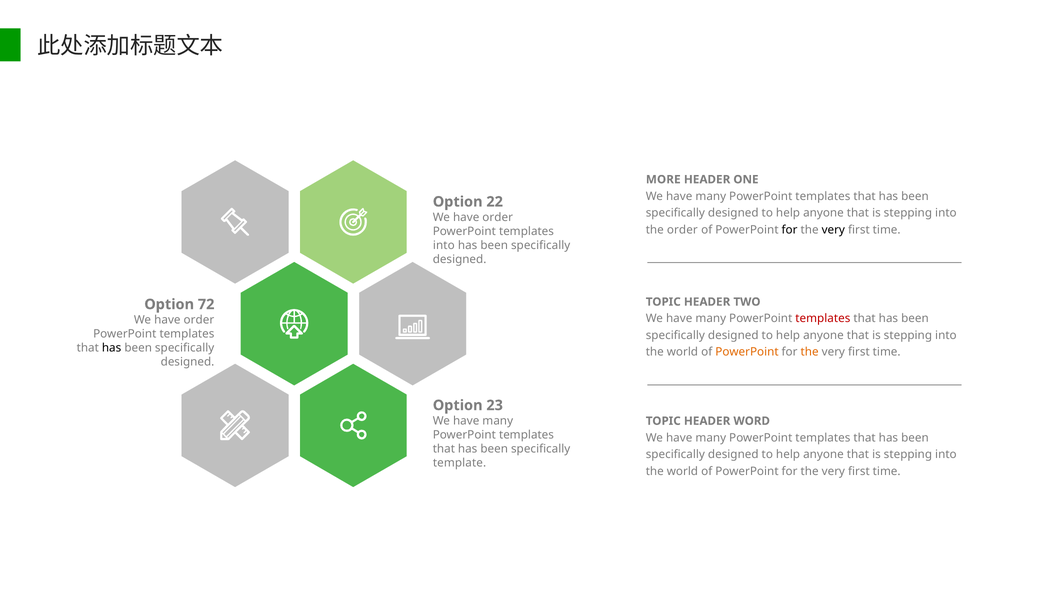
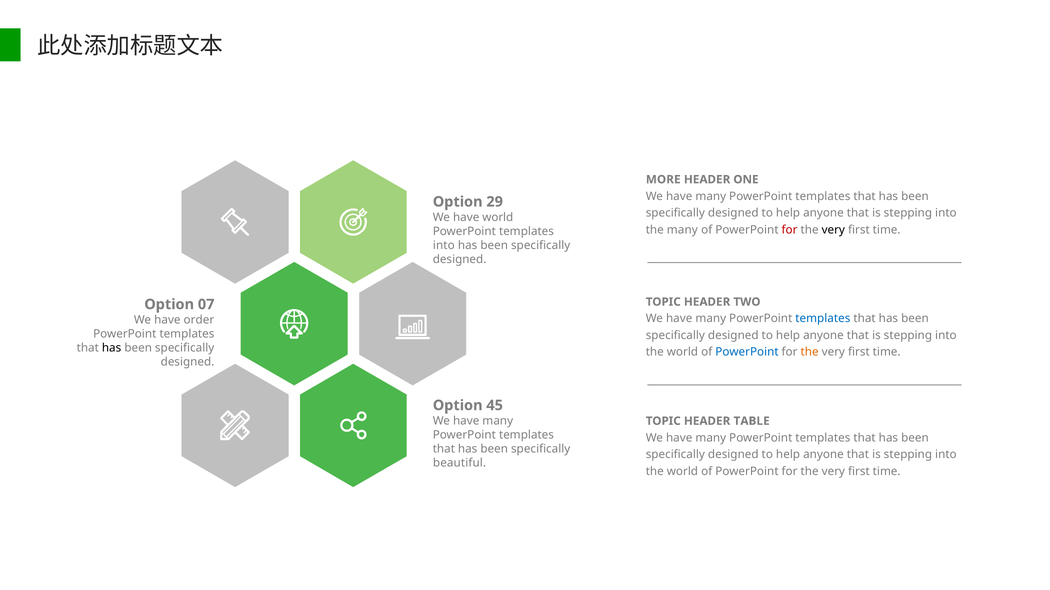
22: 22 -> 29
order at (498, 217): order -> world
the order: order -> many
for at (790, 230) colour: black -> red
72: 72 -> 07
templates at (823, 319) colour: red -> blue
PowerPoint at (747, 352) colour: orange -> blue
23: 23 -> 45
WORD: WORD -> TABLE
template: template -> beautiful
